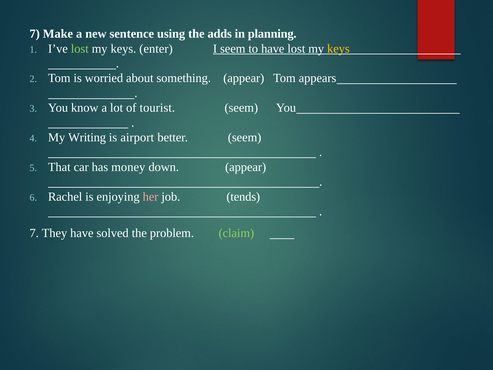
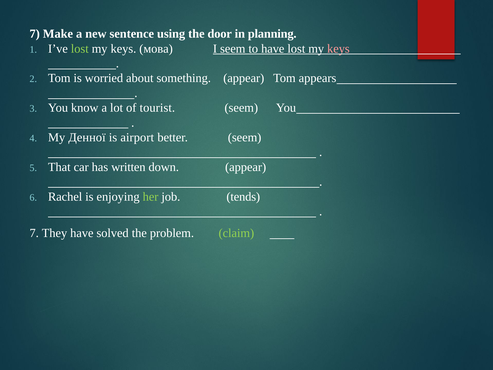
adds: adds -> door
enter: enter -> мова
keys at (338, 49) colour: yellow -> pink
Writing: Writing -> Денної
money: money -> written
her colour: pink -> light green
